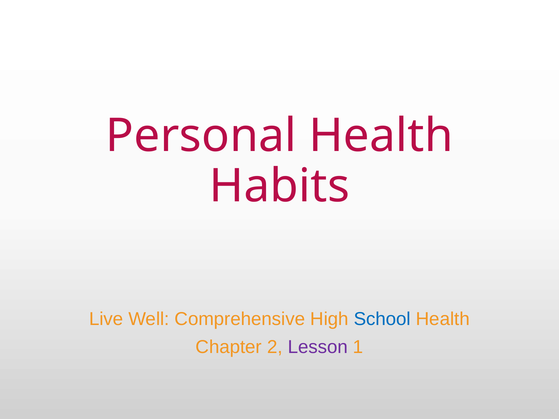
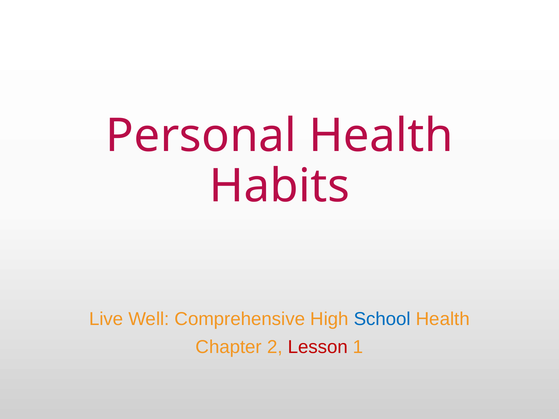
Lesson colour: purple -> red
